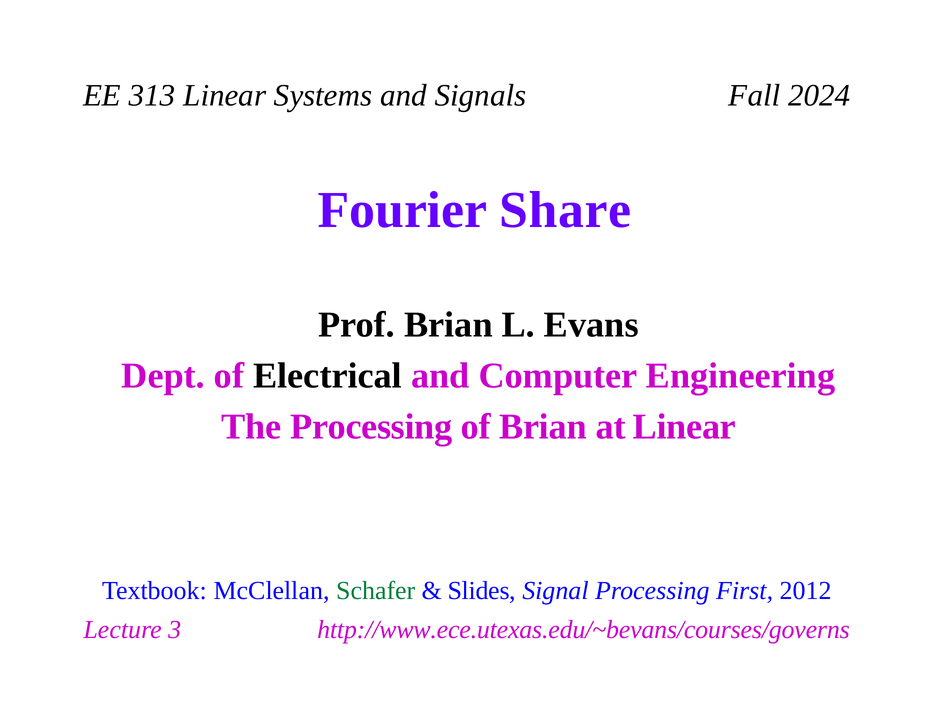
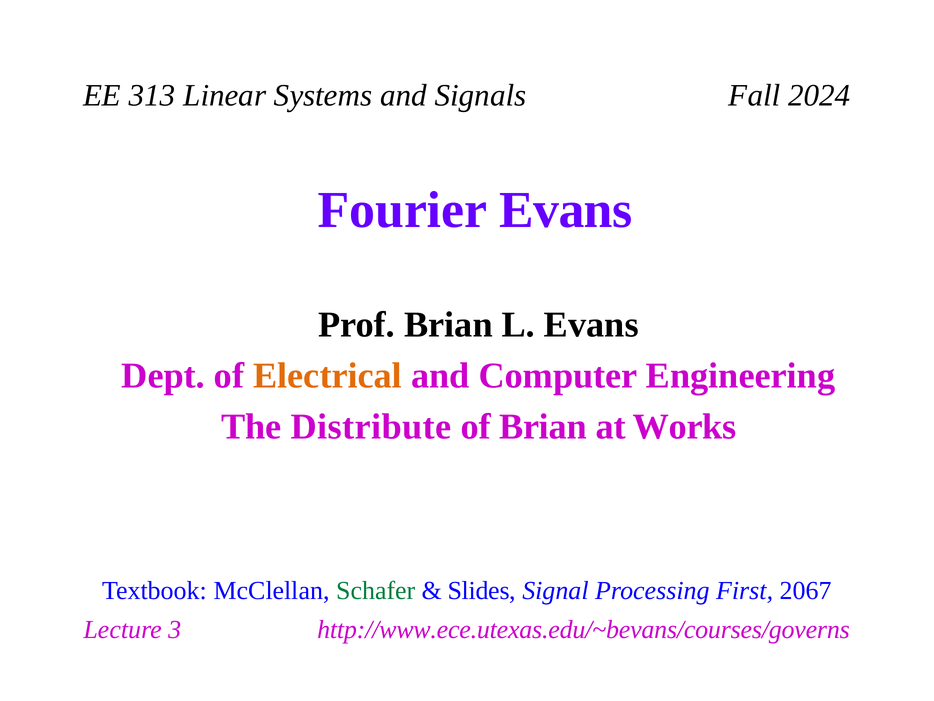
Fourier Share: Share -> Evans
Electrical colour: black -> orange
The Processing: Processing -> Distribute
at Linear: Linear -> Works
2012: 2012 -> 2067
